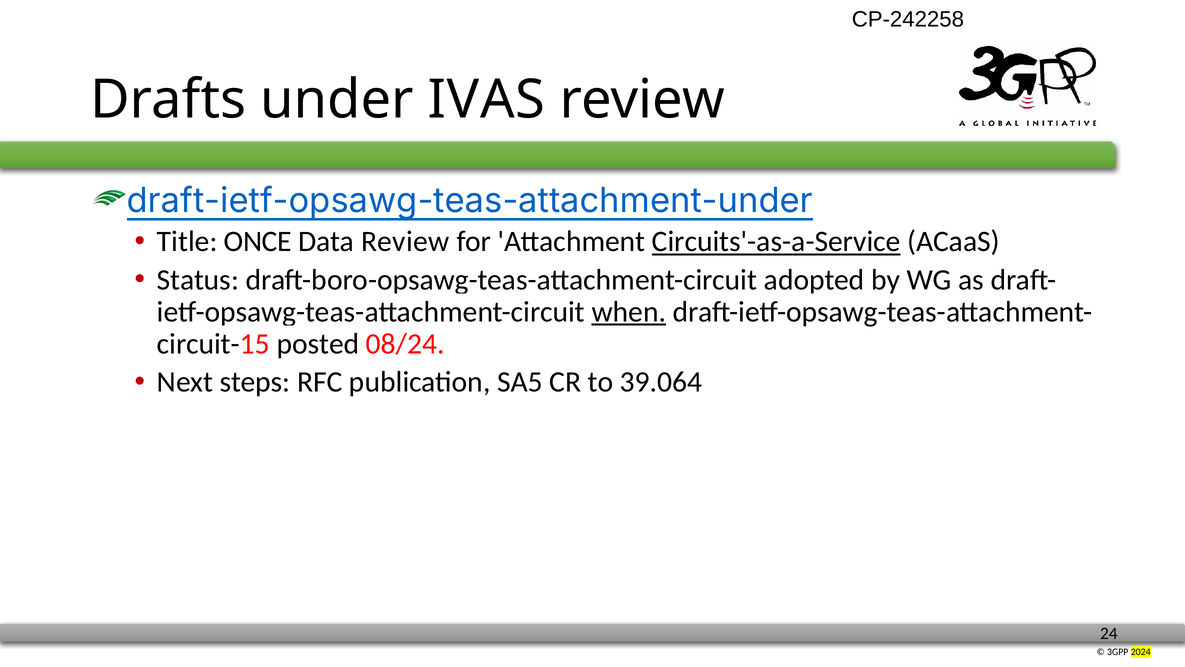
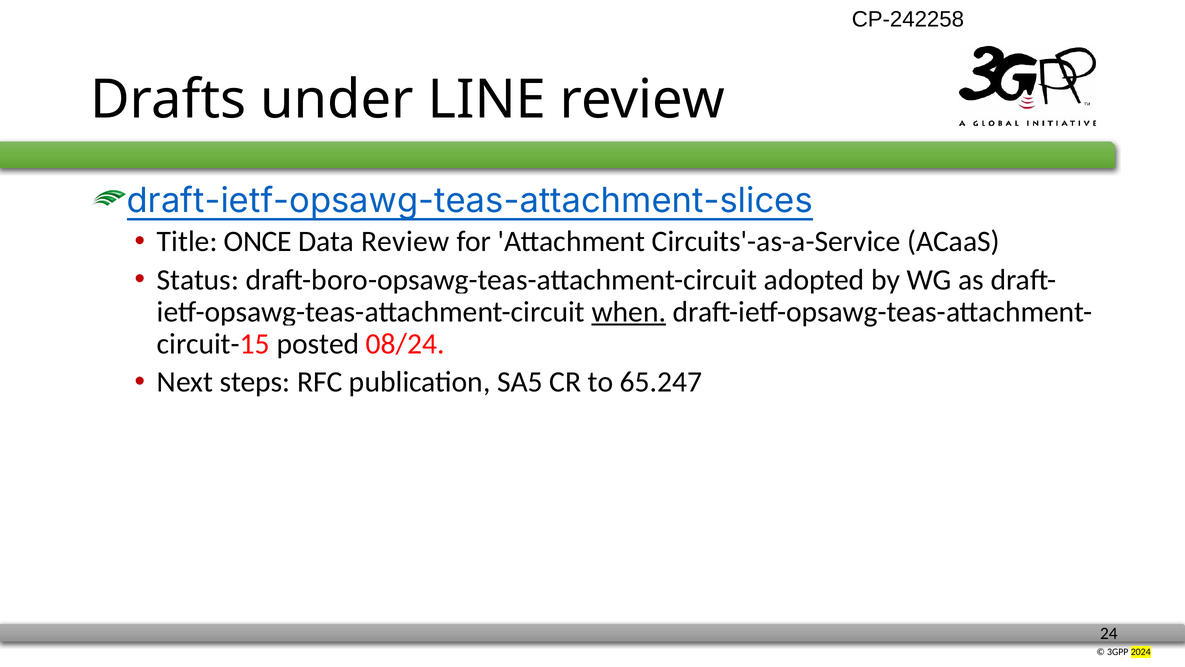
IVAS: IVAS -> LINE
draft-ietf-opsawg-teas-attachment-under: draft-ietf-opsawg-teas-attachment-under -> draft-ietf-opsawg-teas-attachment-slices
Circuits'-as-a-Service underline: present -> none
39.064: 39.064 -> 65.247
